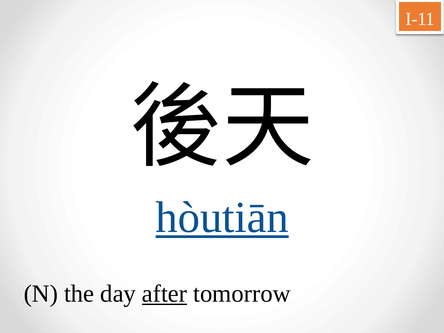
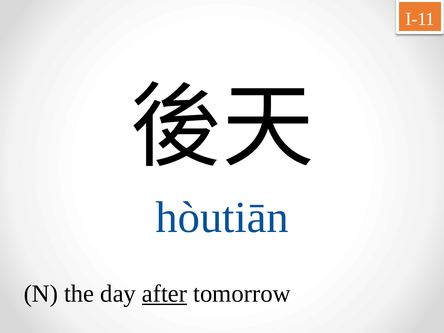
hòutiān underline: present -> none
